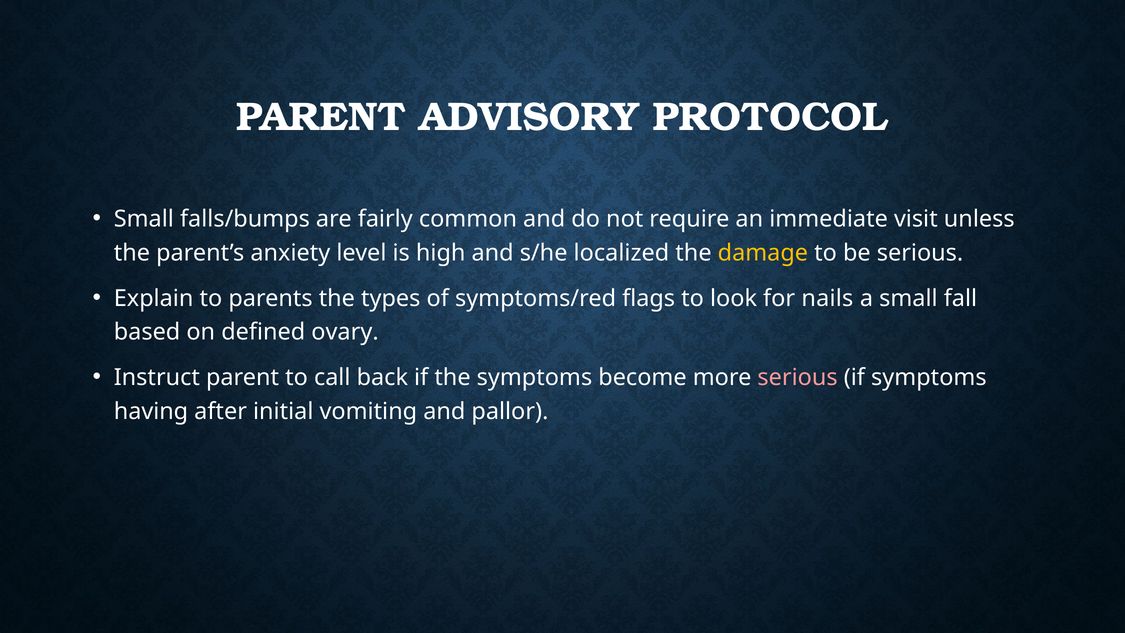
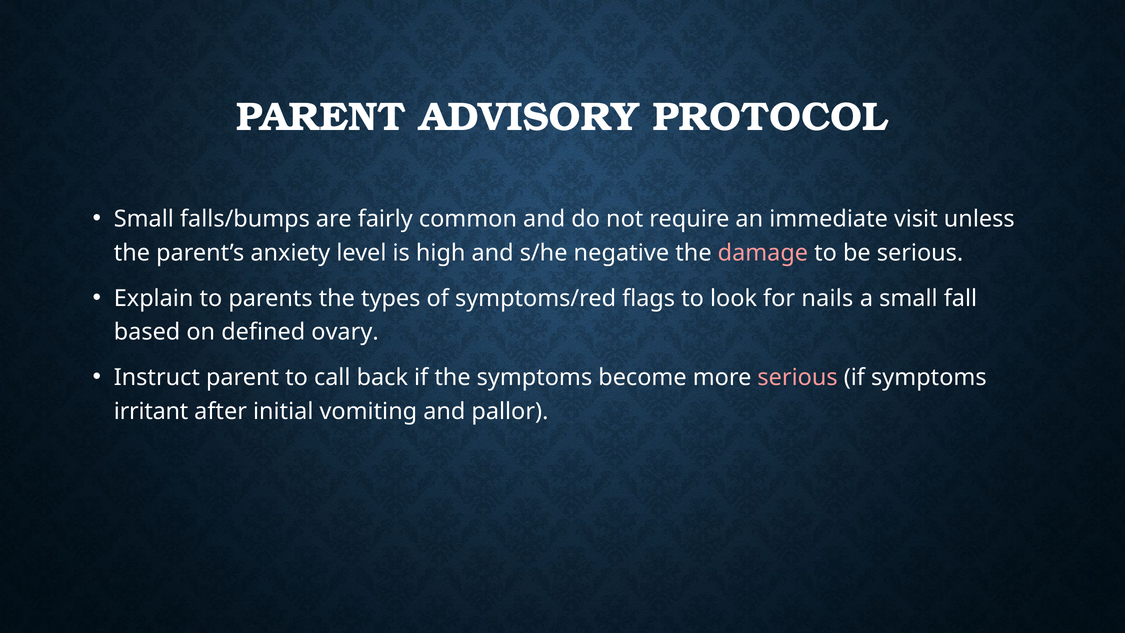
localized: localized -> negative
damage colour: yellow -> pink
having: having -> irritant
